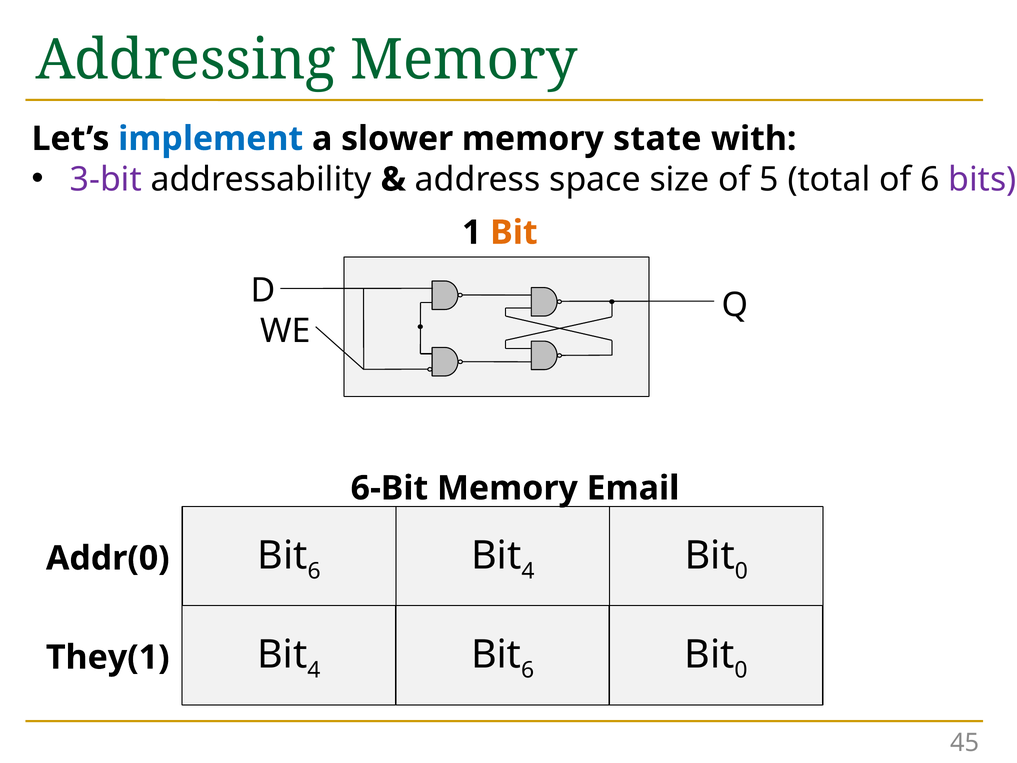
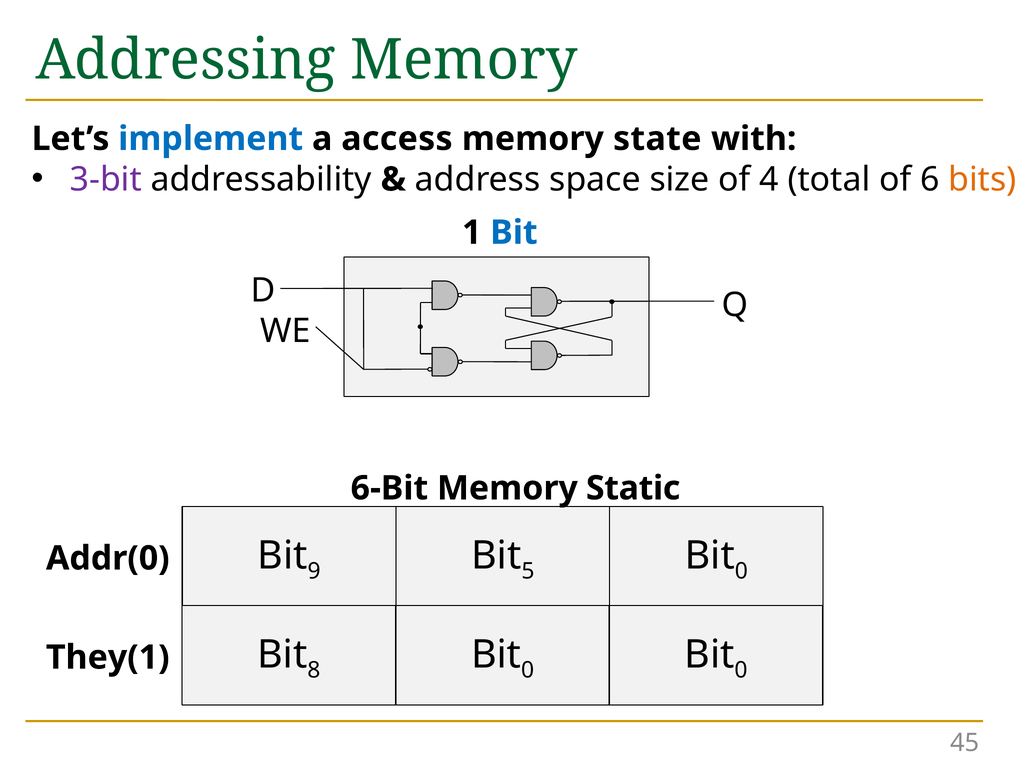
slower: slower -> access
5: 5 -> 4
bits colour: purple -> orange
Bit at (514, 232) colour: orange -> blue
Email: Email -> Static
6 at (314, 571): 6 -> 9
4 at (528, 571): 4 -> 5
4 at (314, 670): 4 -> 8
6 at (528, 670): 6 -> 0
